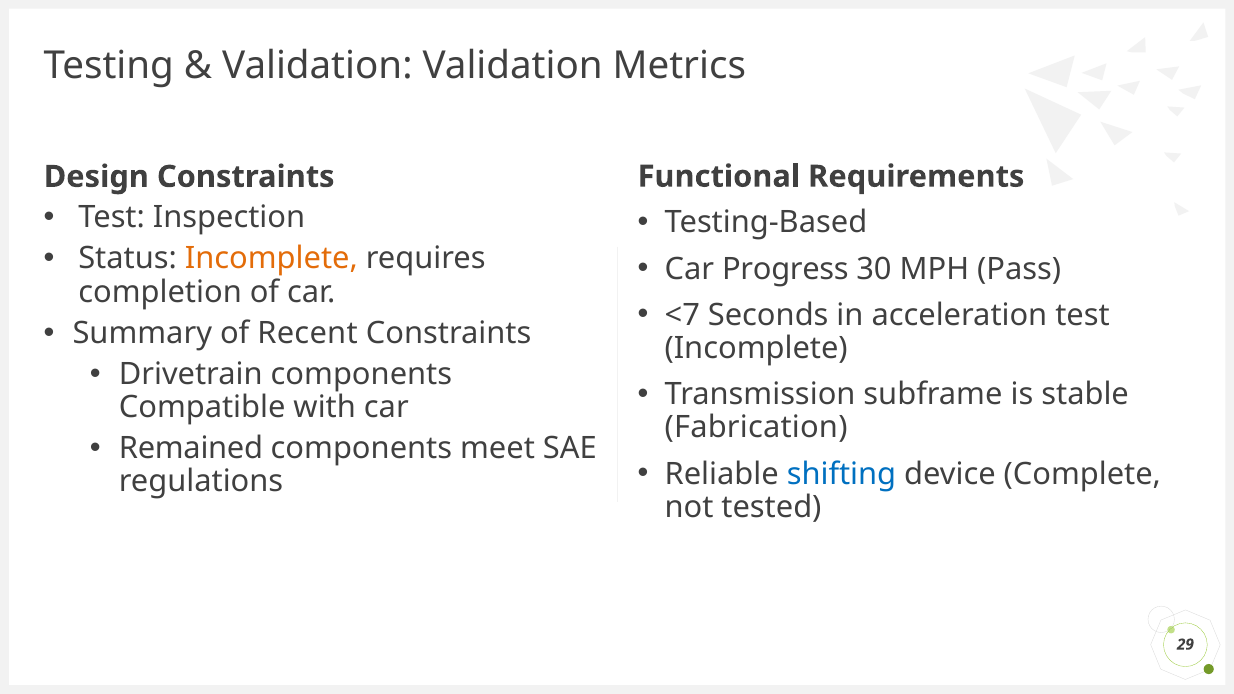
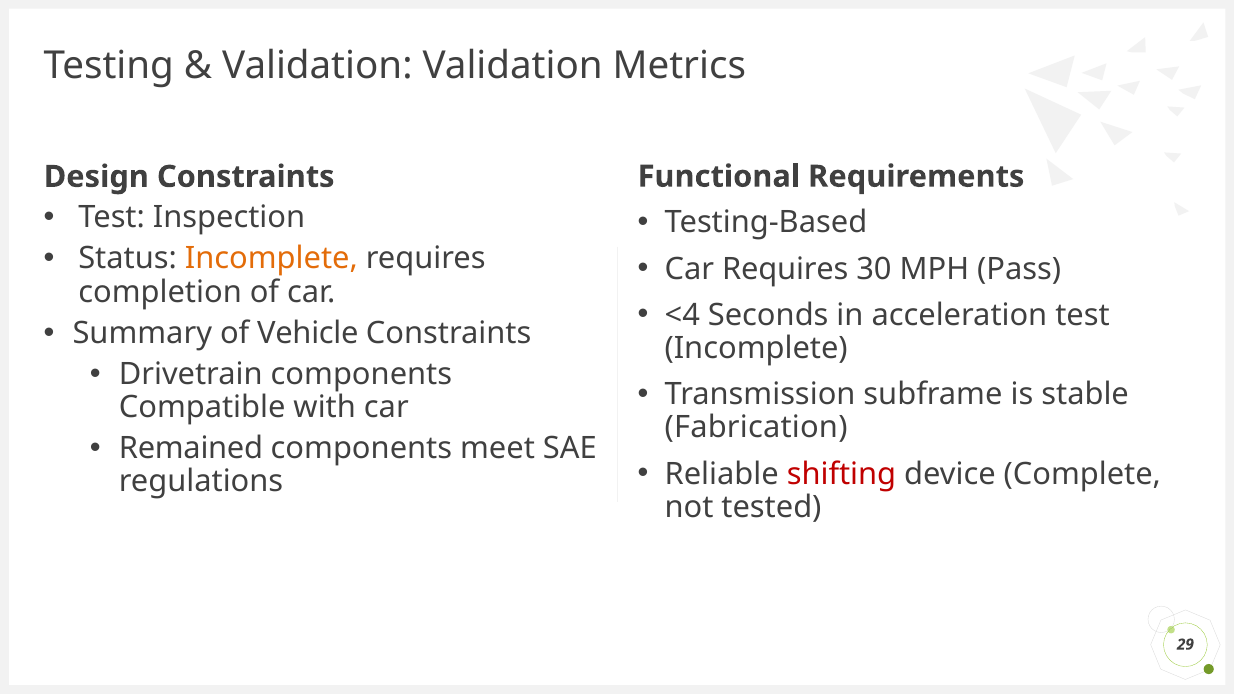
Car Progress: Progress -> Requires
<7: <7 -> <4
Recent: Recent -> Vehicle
shifting colour: blue -> red
